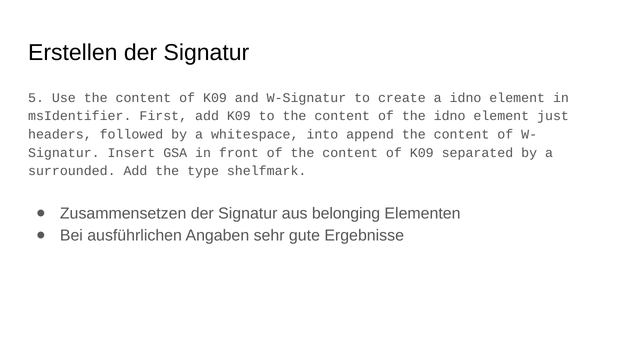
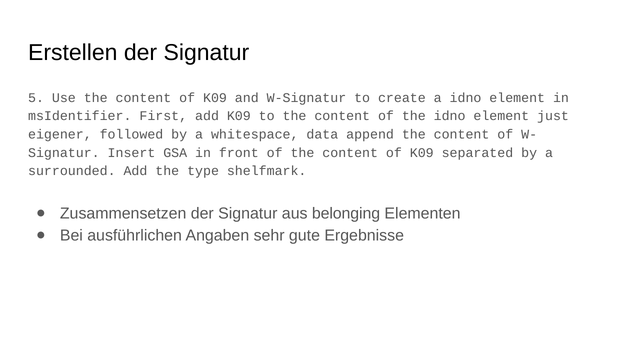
headers: headers -> eigener
into: into -> data
